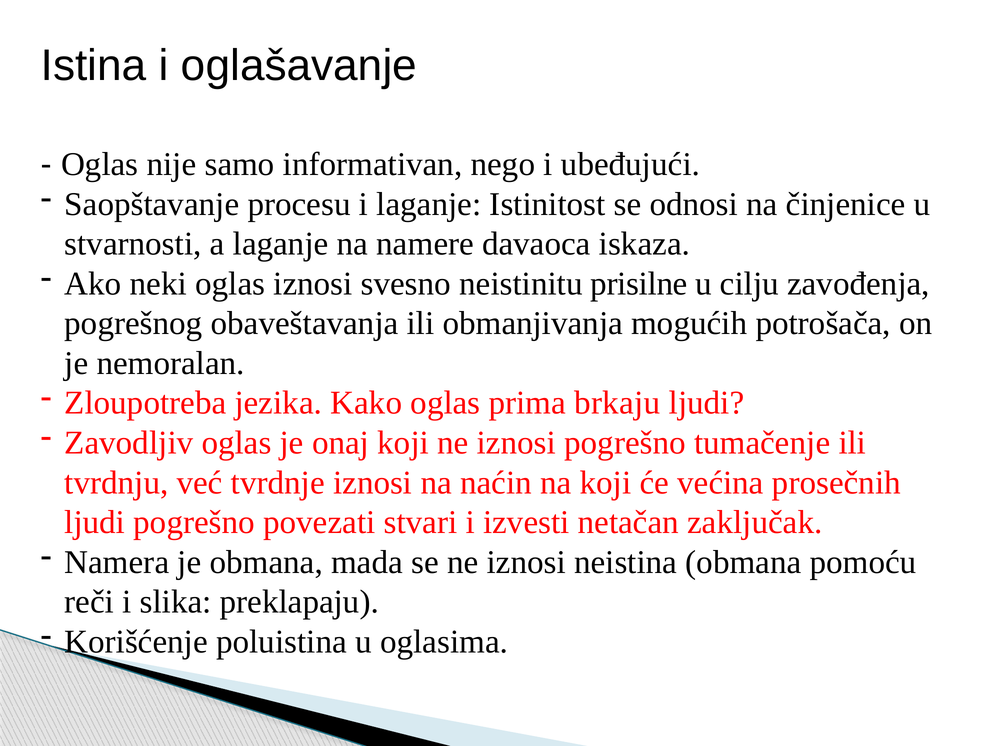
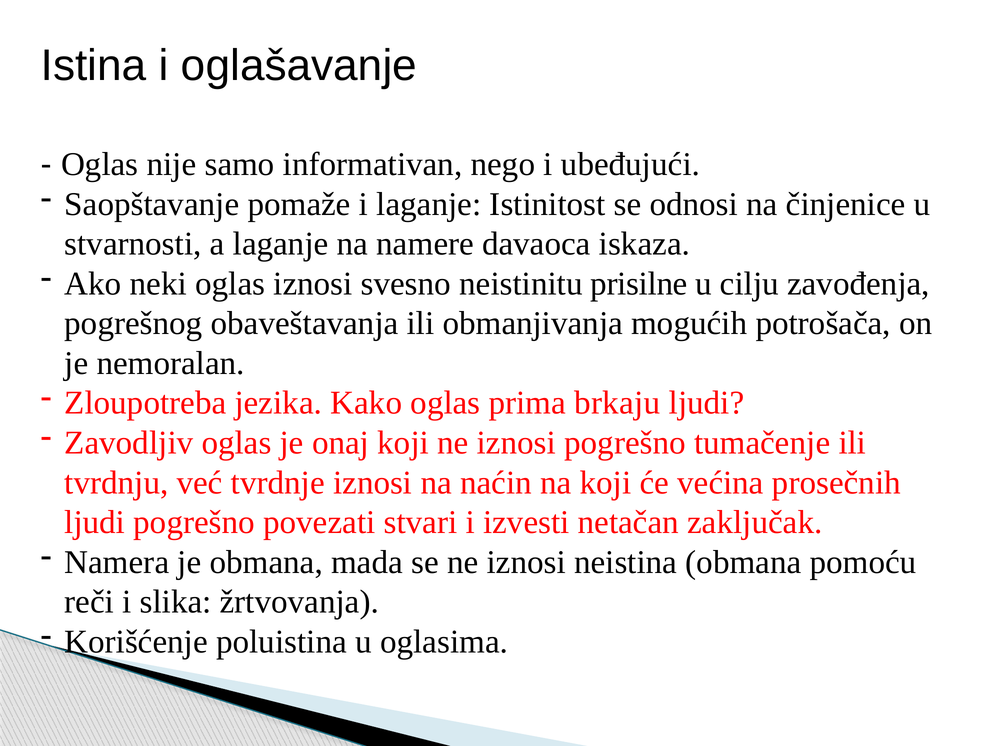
procesu: procesu -> pomaže
preklapaju: preklapaju -> žrtvovanja
